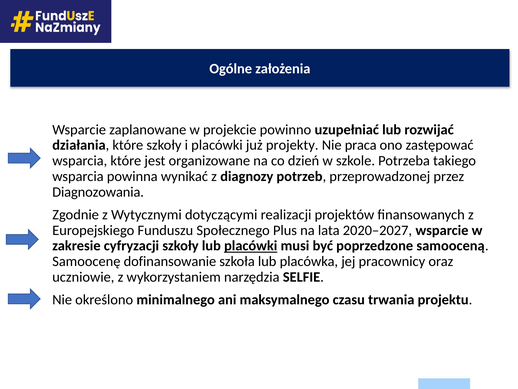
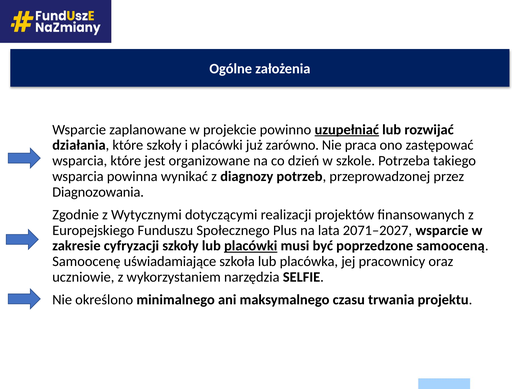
uzupełniać underline: none -> present
projekty: projekty -> zarówno
2020–2027: 2020–2027 -> 2071–2027
dofinansowanie: dofinansowanie -> uświadamiające
